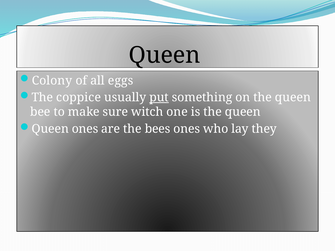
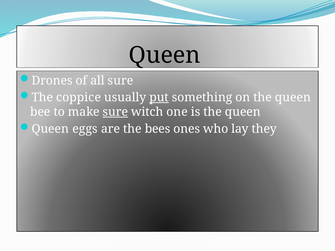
Colony: Colony -> Drones
all eggs: eggs -> sure
sure at (115, 112) underline: none -> present
Queen ones: ones -> eggs
